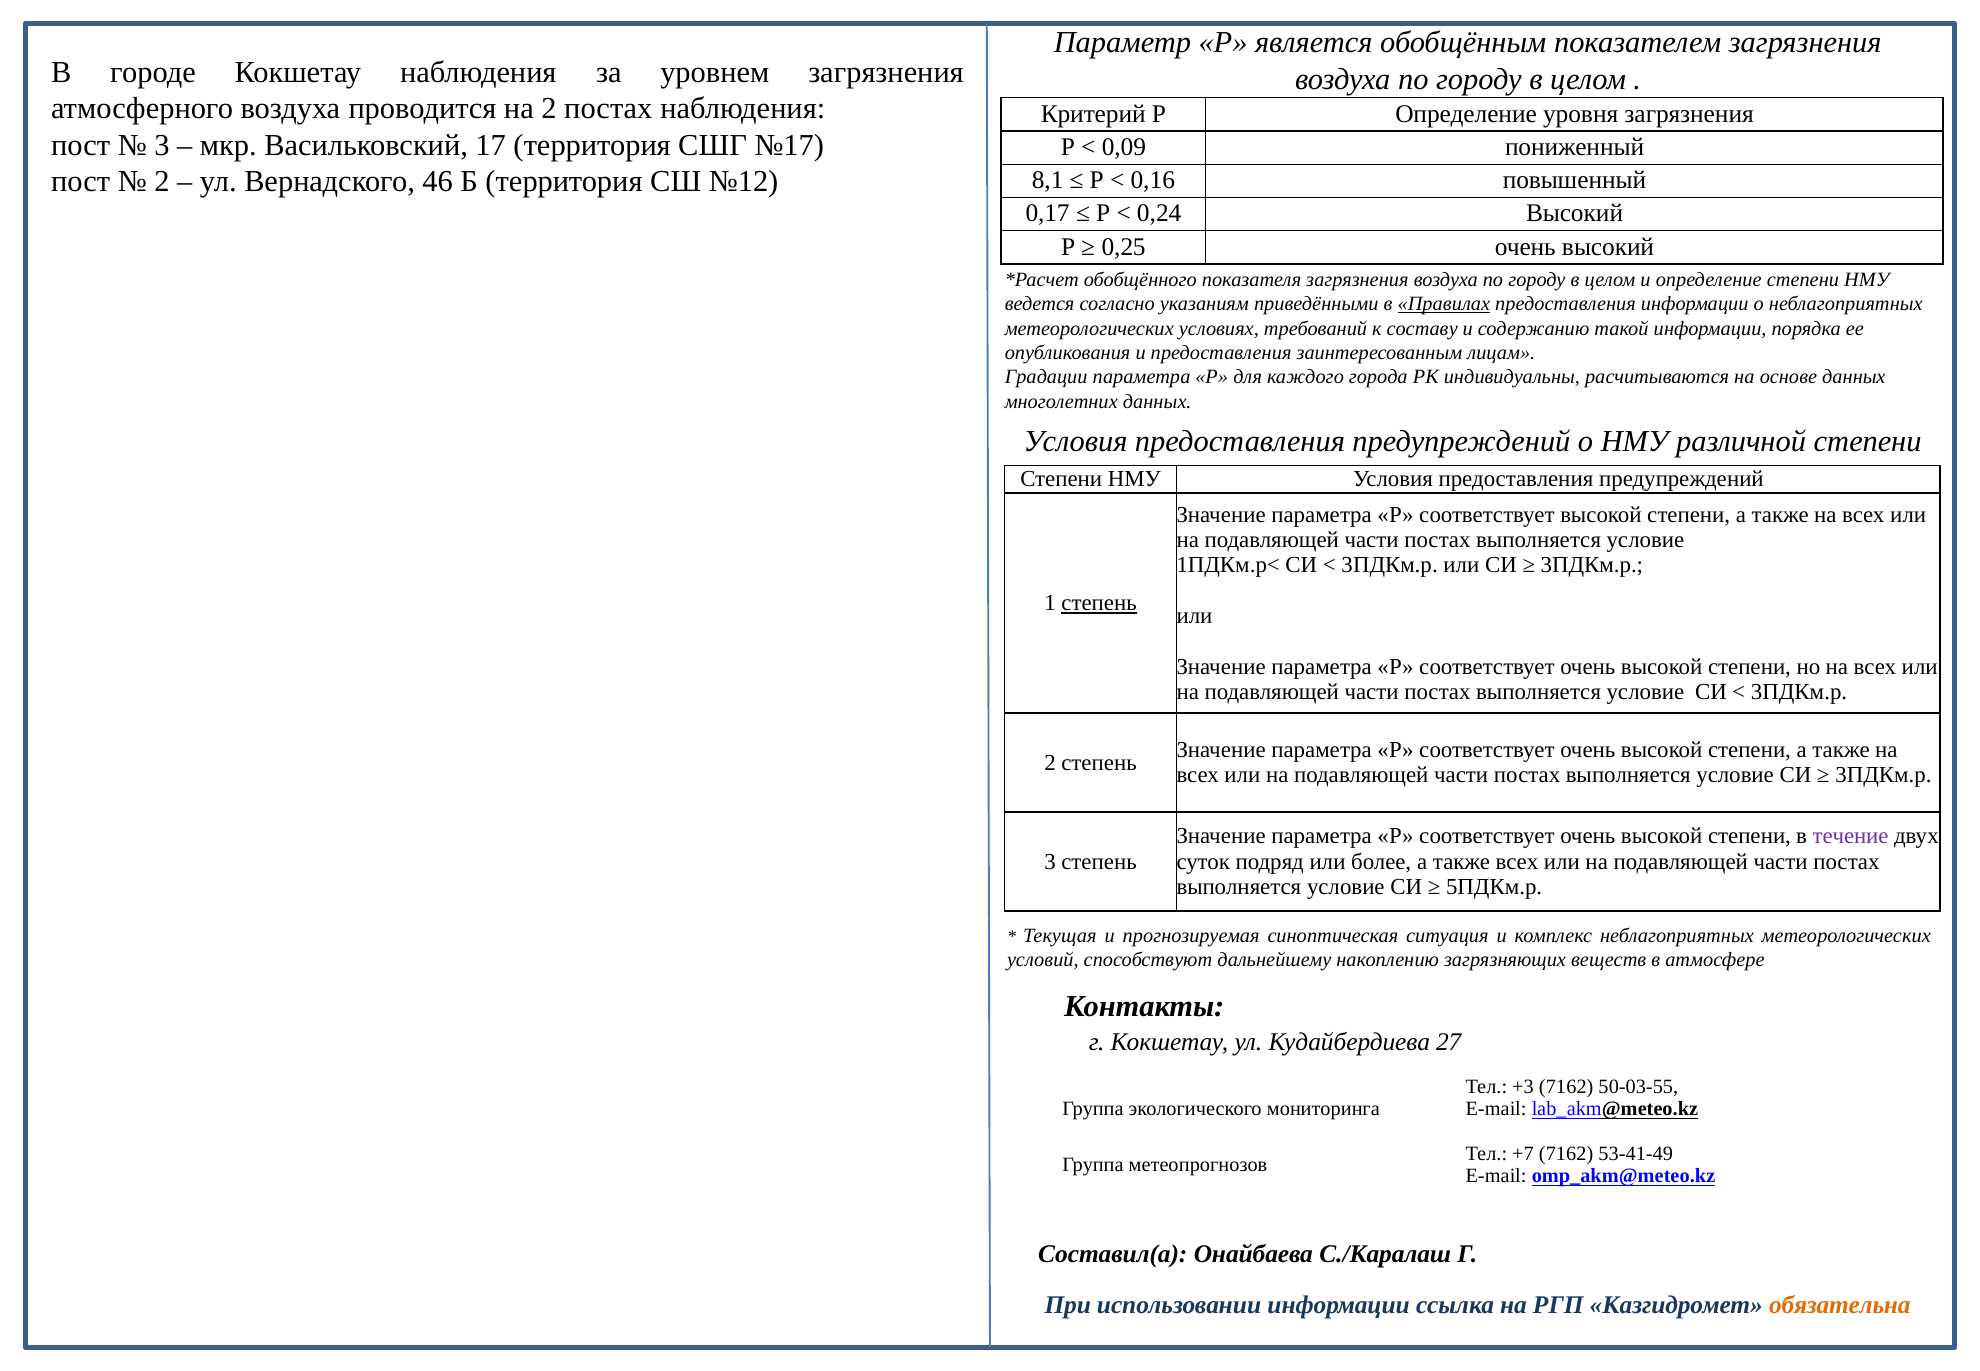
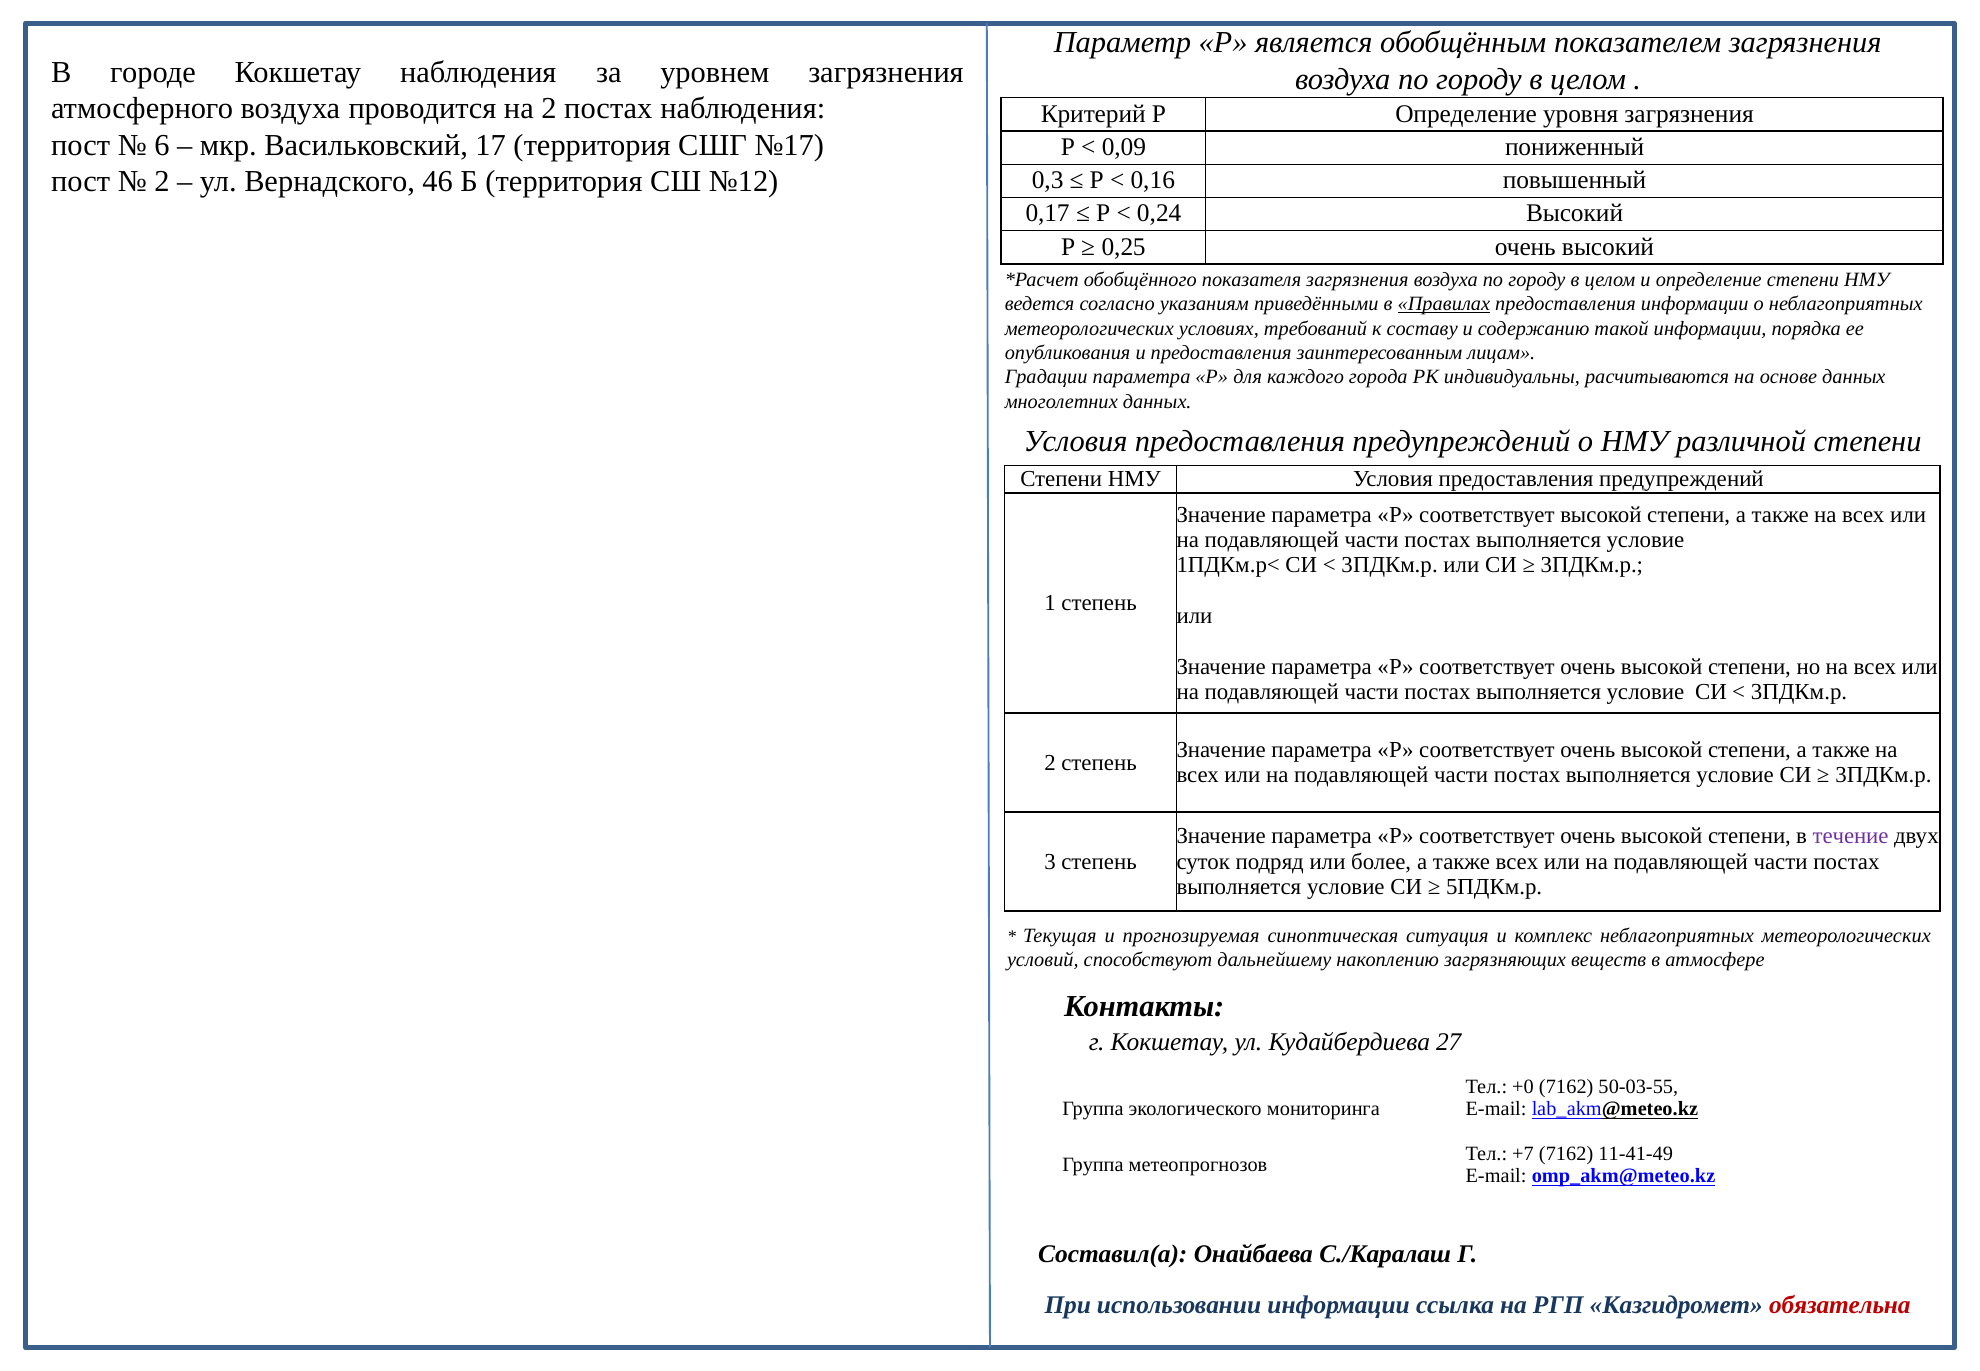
3 at (162, 145): 3 -> 6
8,1: 8,1 -> 0,3
степень at (1099, 603) underline: present -> none
+3: +3 -> +0
53-41-49: 53-41-49 -> 11-41-49
обязательна colour: orange -> red
